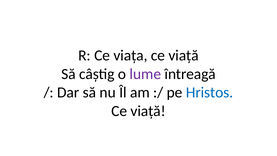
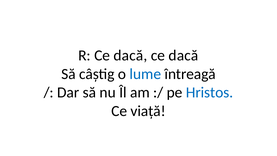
R Ce viața: viața -> dacă
viață at (184, 55): viață -> dacă
lume colour: purple -> blue
